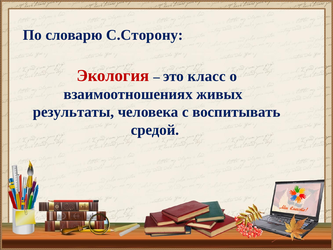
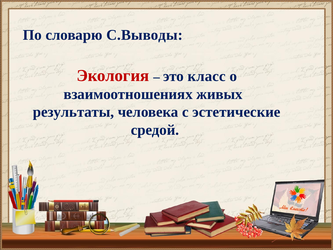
С.Сторону: С.Сторону -> С.Выводы
воспитывать: воспитывать -> эстетические
